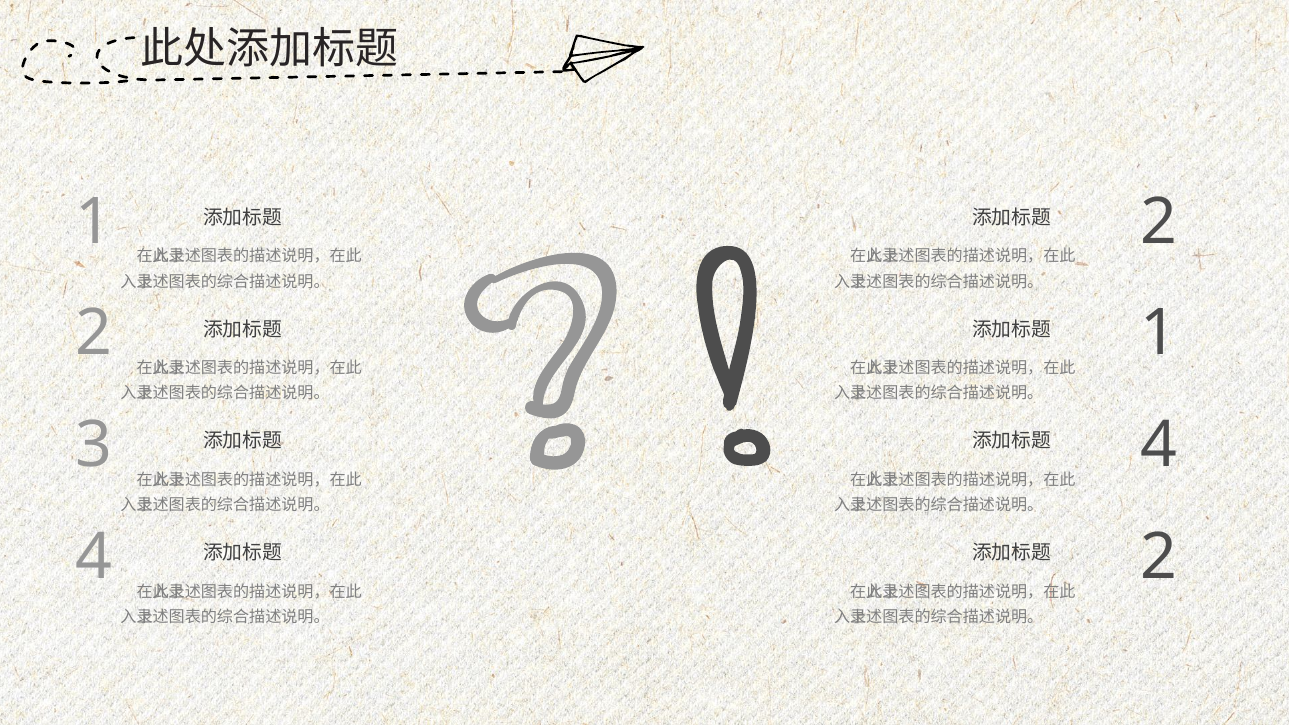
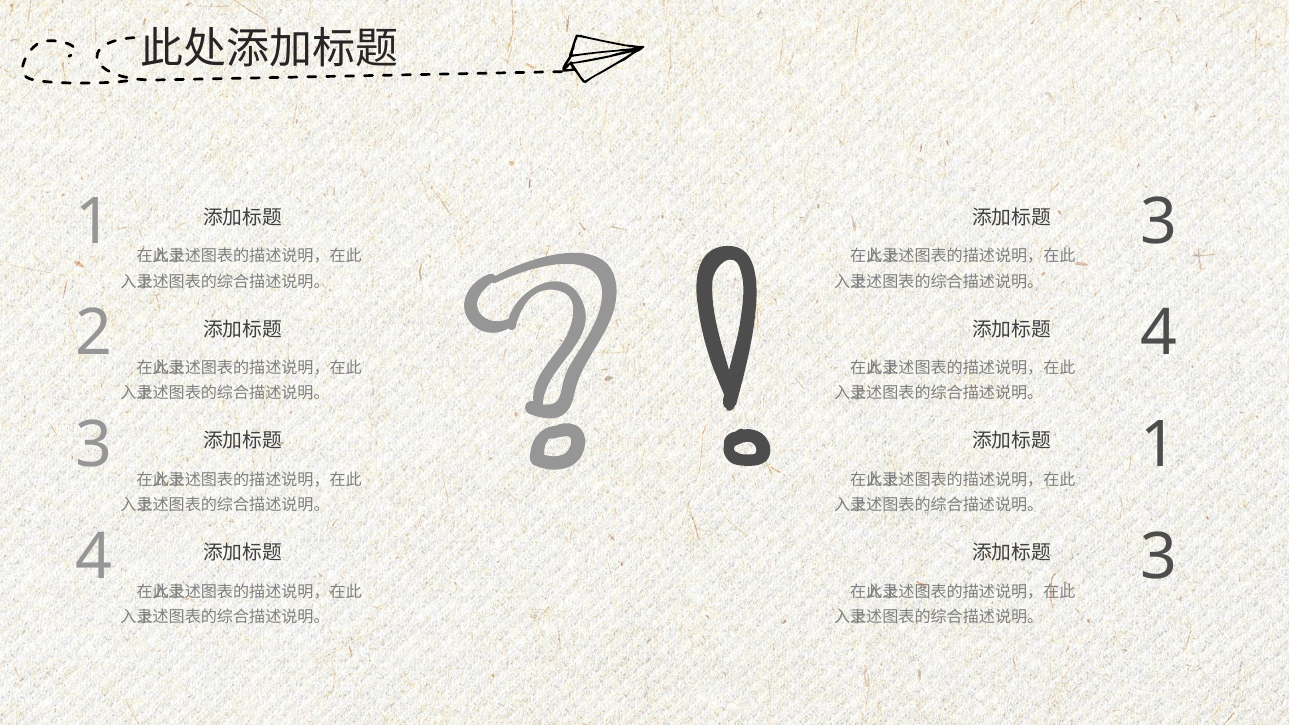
2 at (1159, 222): 2 -> 3
1 at (1159, 334): 1 -> 4
4 at (1159, 445): 4 -> 1
2 at (1159, 557): 2 -> 3
